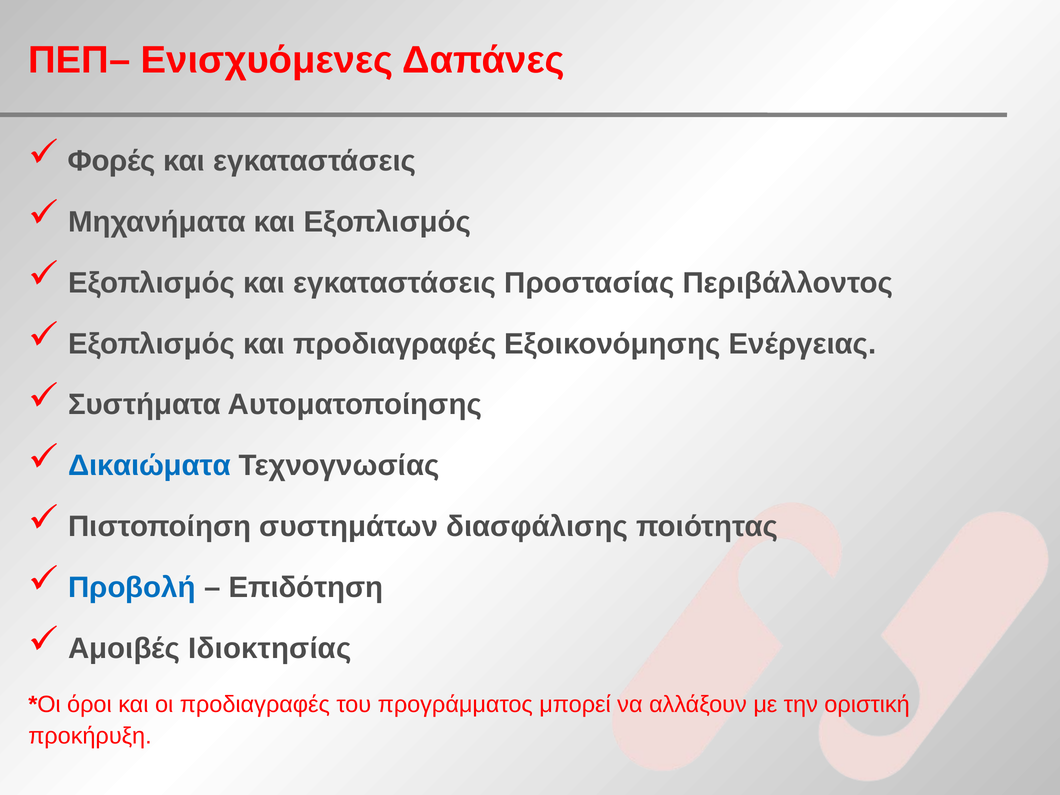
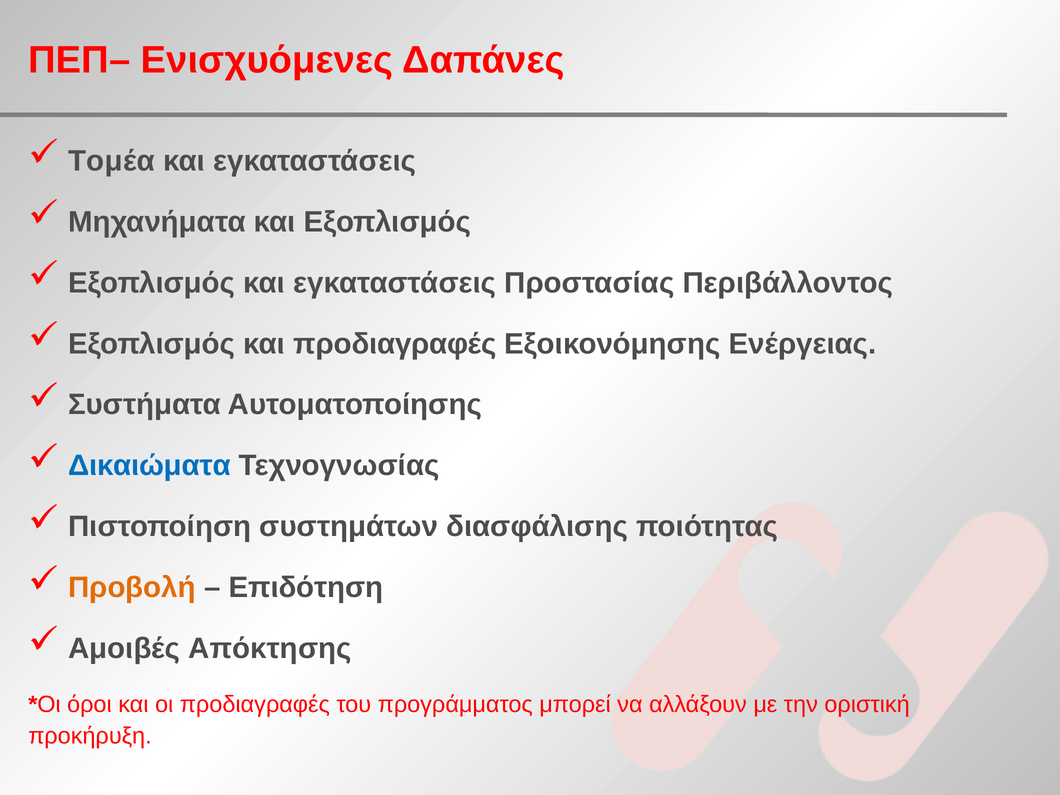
Φορές: Φορές -> Τομέα
Προβολή colour: blue -> orange
Ιδιοκτησίας: Ιδιοκτησίας -> Απόκτησης
